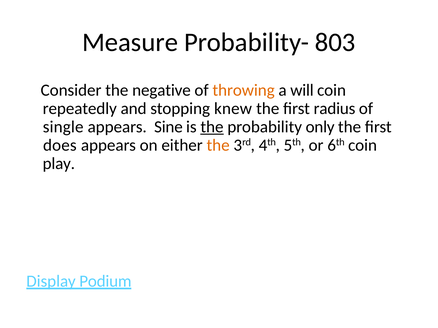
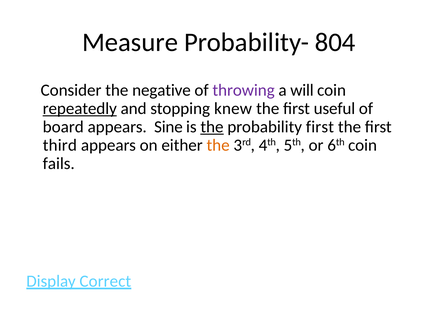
803: 803 -> 804
throwing colour: orange -> purple
repeatedly underline: none -> present
radius: radius -> useful
single: single -> board
probability only: only -> first
does: does -> third
play: play -> fails
Podium: Podium -> Correct
